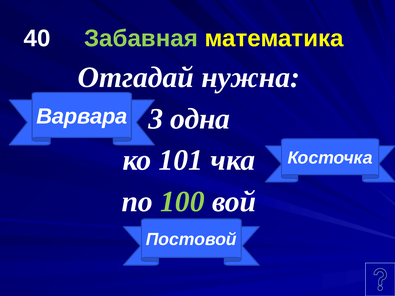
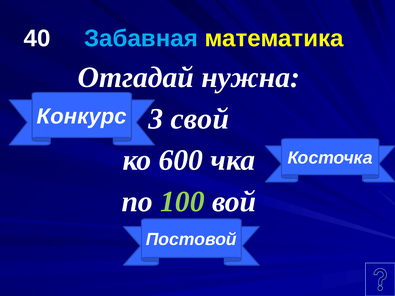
Забавная colour: light green -> light blue
одна: одна -> свой
Варвара: Варвара -> Конкурс
101: 101 -> 600
